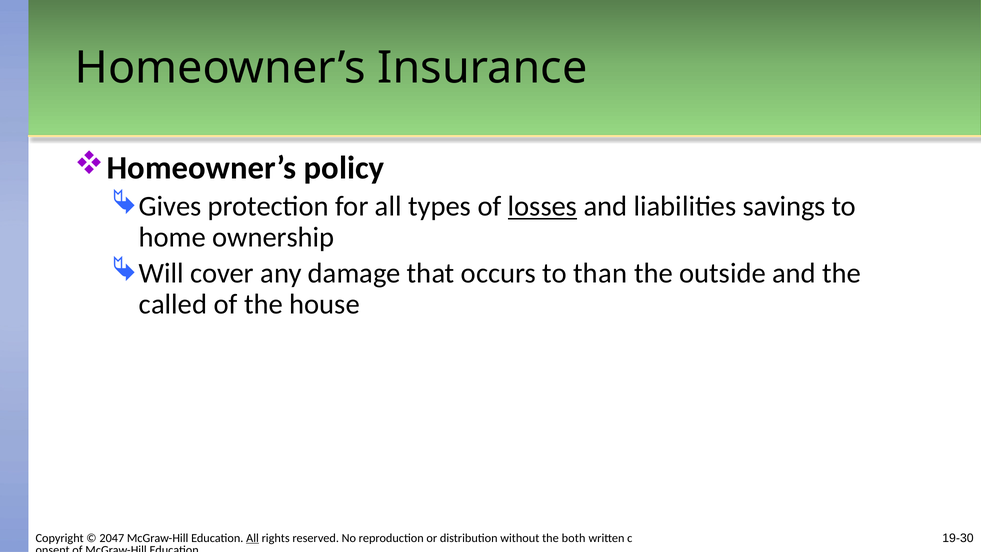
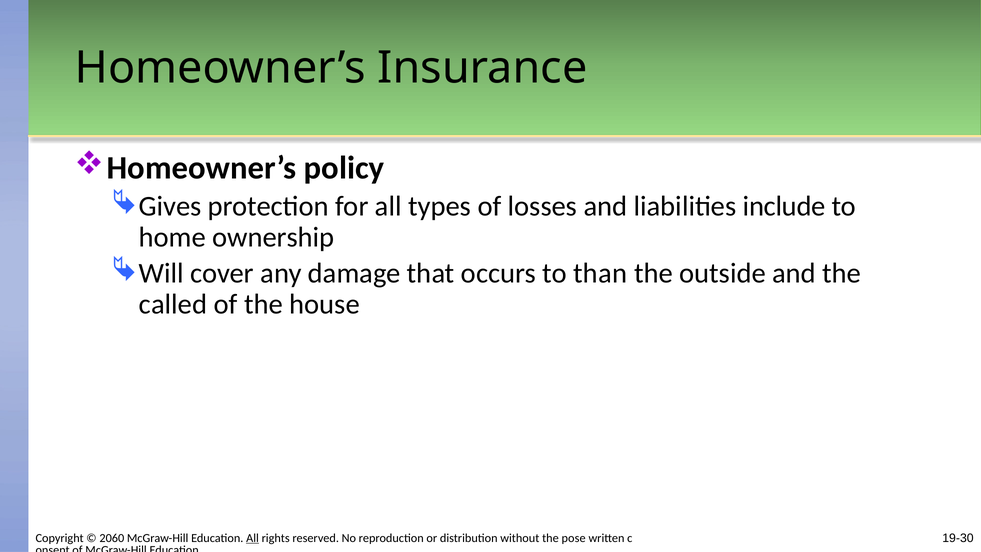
losses underline: present -> none
savings: savings -> include
2047: 2047 -> 2060
both: both -> pose
